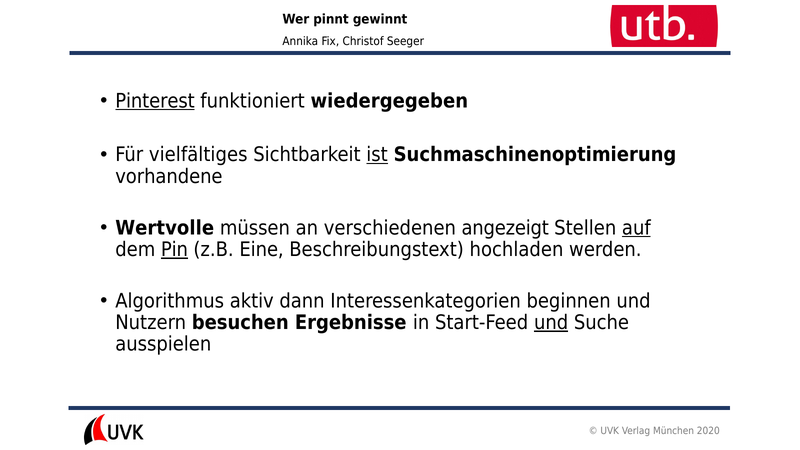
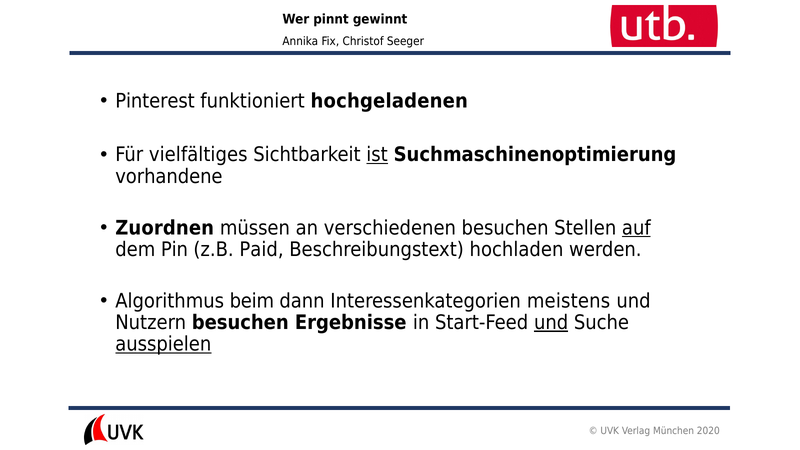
Pinterest underline: present -> none
wiedergegeben: wiedergegeben -> hochgeladenen
Wertvolle: Wertvolle -> Zuordnen
verschiedenen angezeigt: angezeigt -> besuchen
Pin underline: present -> none
Eine: Eine -> Paid
aktiv: aktiv -> beim
beginnen: beginnen -> meistens
ausspielen underline: none -> present
